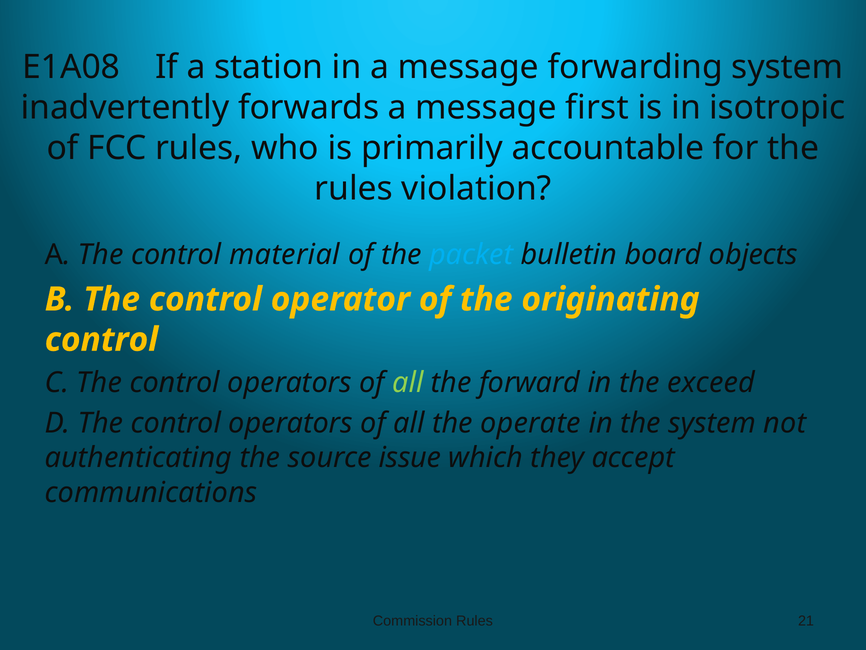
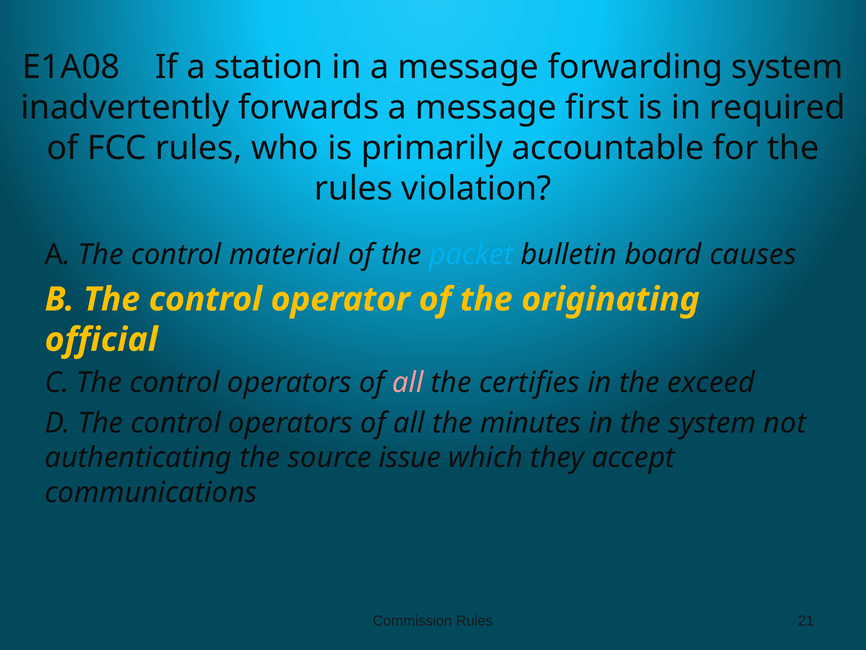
isotropic: isotropic -> required
objects: objects -> causes
control at (101, 339): control -> official
all at (408, 382) colour: light green -> pink
forward: forward -> certifies
operate: operate -> minutes
